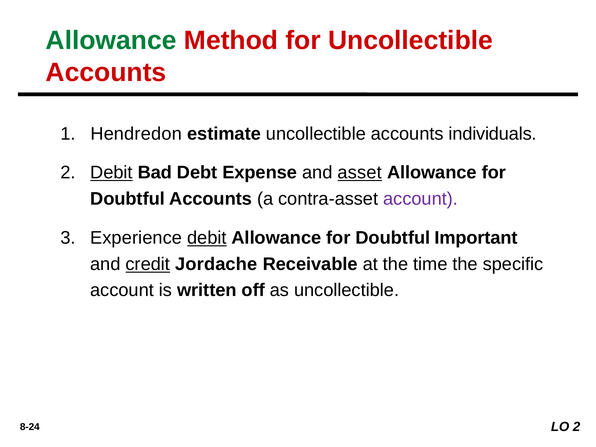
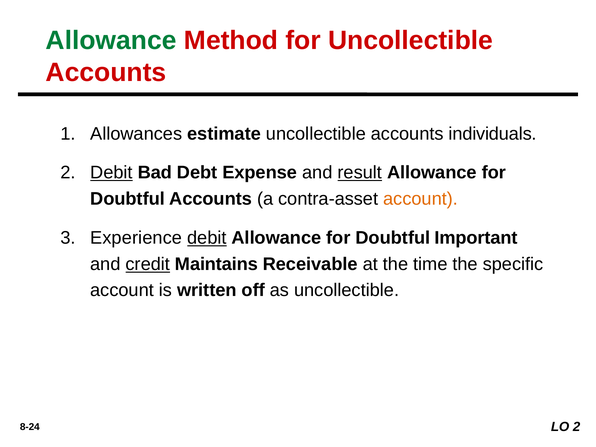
Hendredon: Hendredon -> Allowances
asset: asset -> result
account at (421, 199) colour: purple -> orange
Jordache: Jordache -> Maintains
